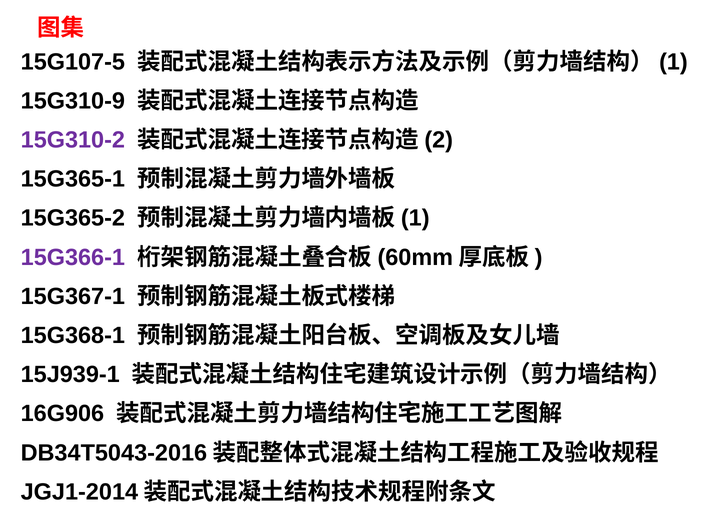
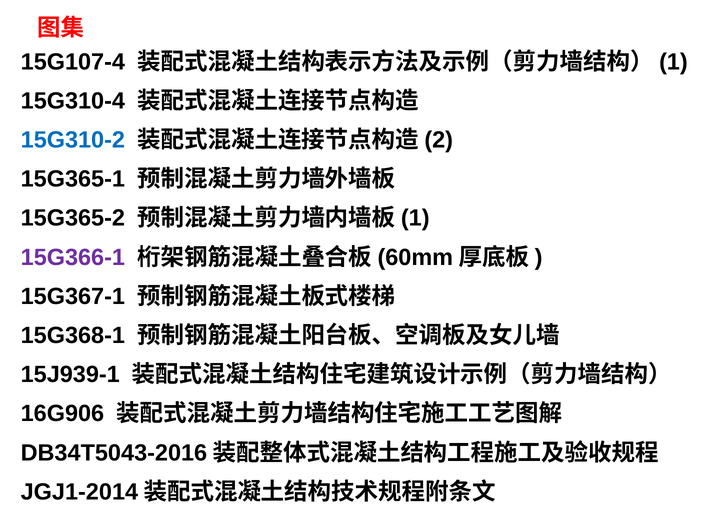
15G107-5: 15G107-5 -> 15G107-4
15G310-9: 15G310-9 -> 15G310-4
15G310-2 colour: purple -> blue
